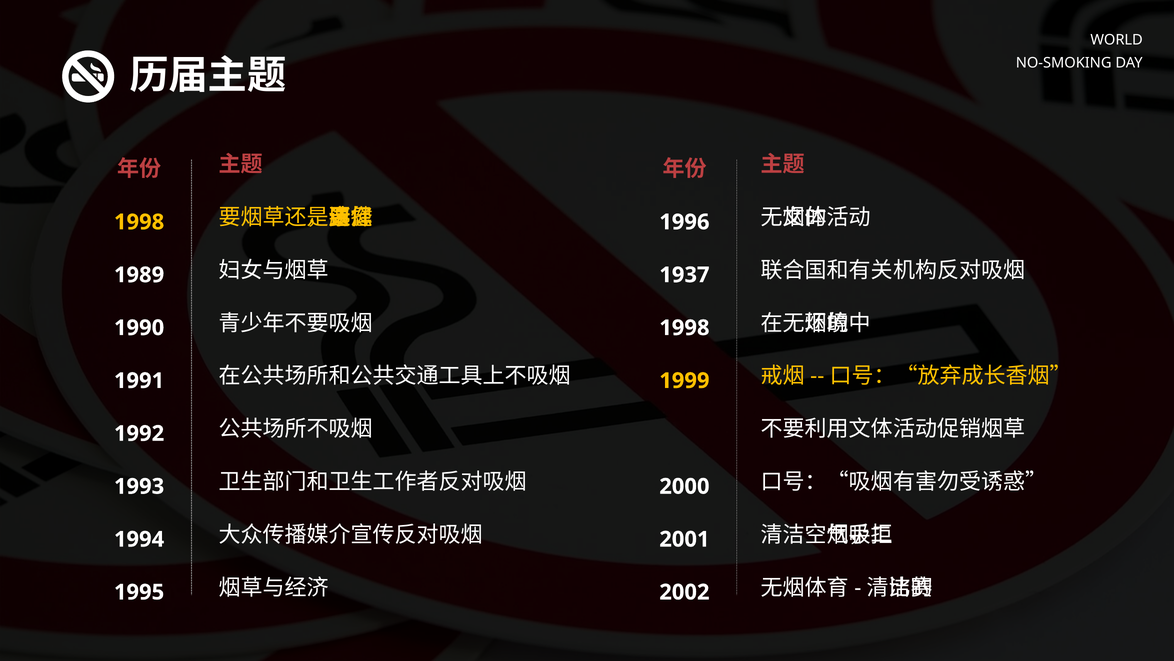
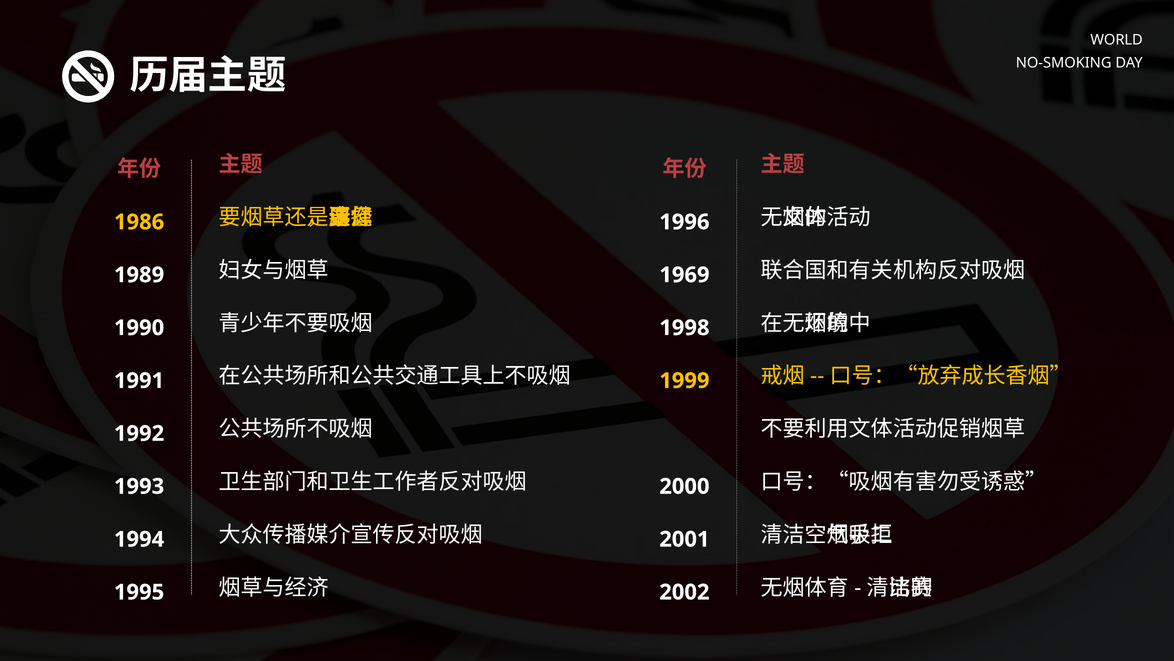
1998 at (139, 222): 1998 -> 1986
1937: 1937 -> 1969
